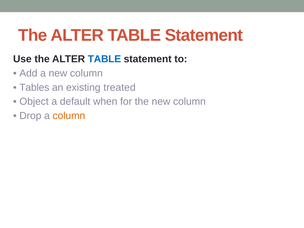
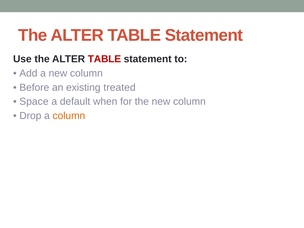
TABLE at (104, 59) colour: blue -> red
Tables: Tables -> Before
Object: Object -> Space
